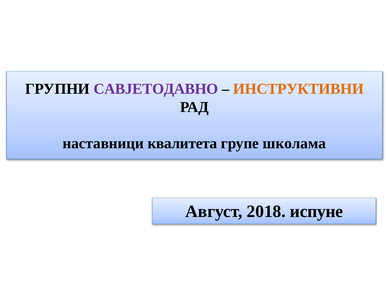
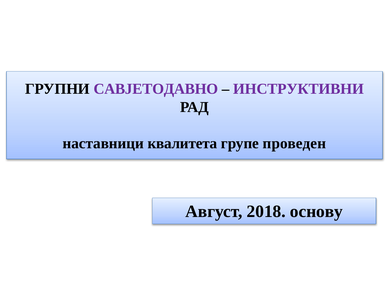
ИНСТРУКТИВНИ colour: orange -> purple
школама: школама -> проведен
испуне: испуне -> основу
